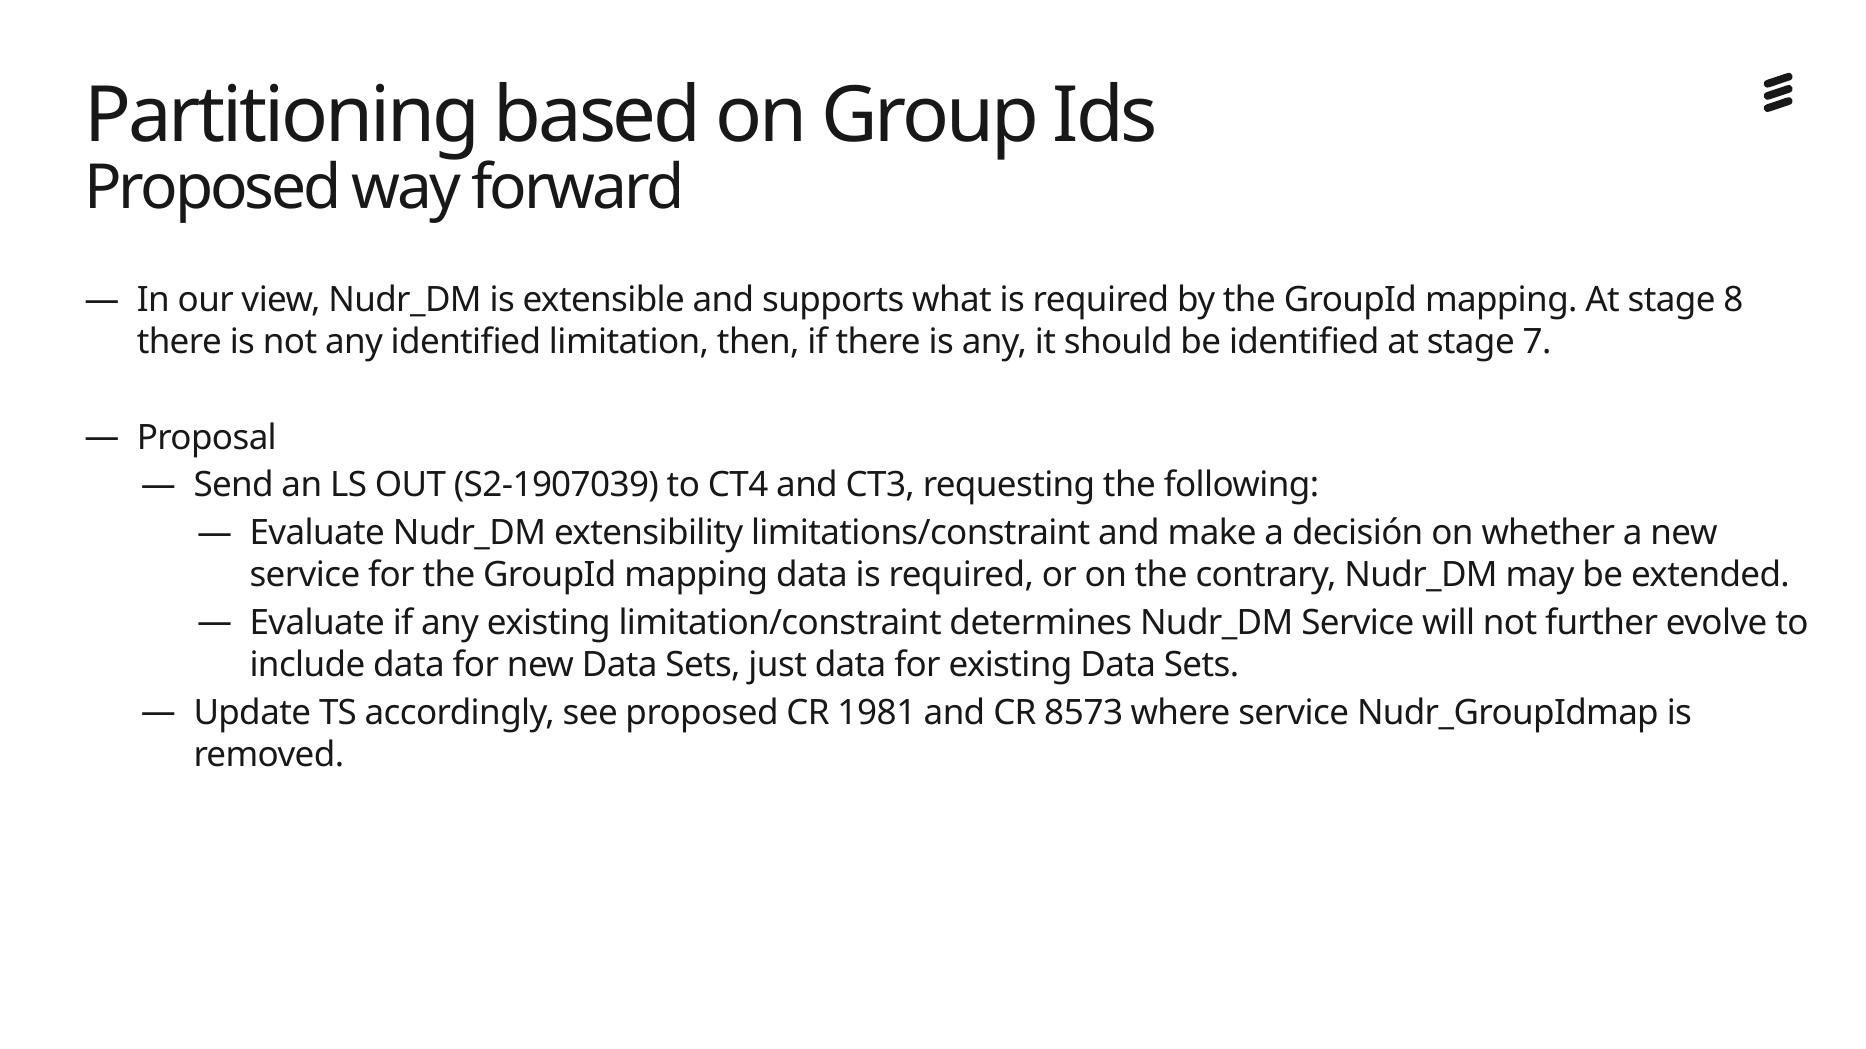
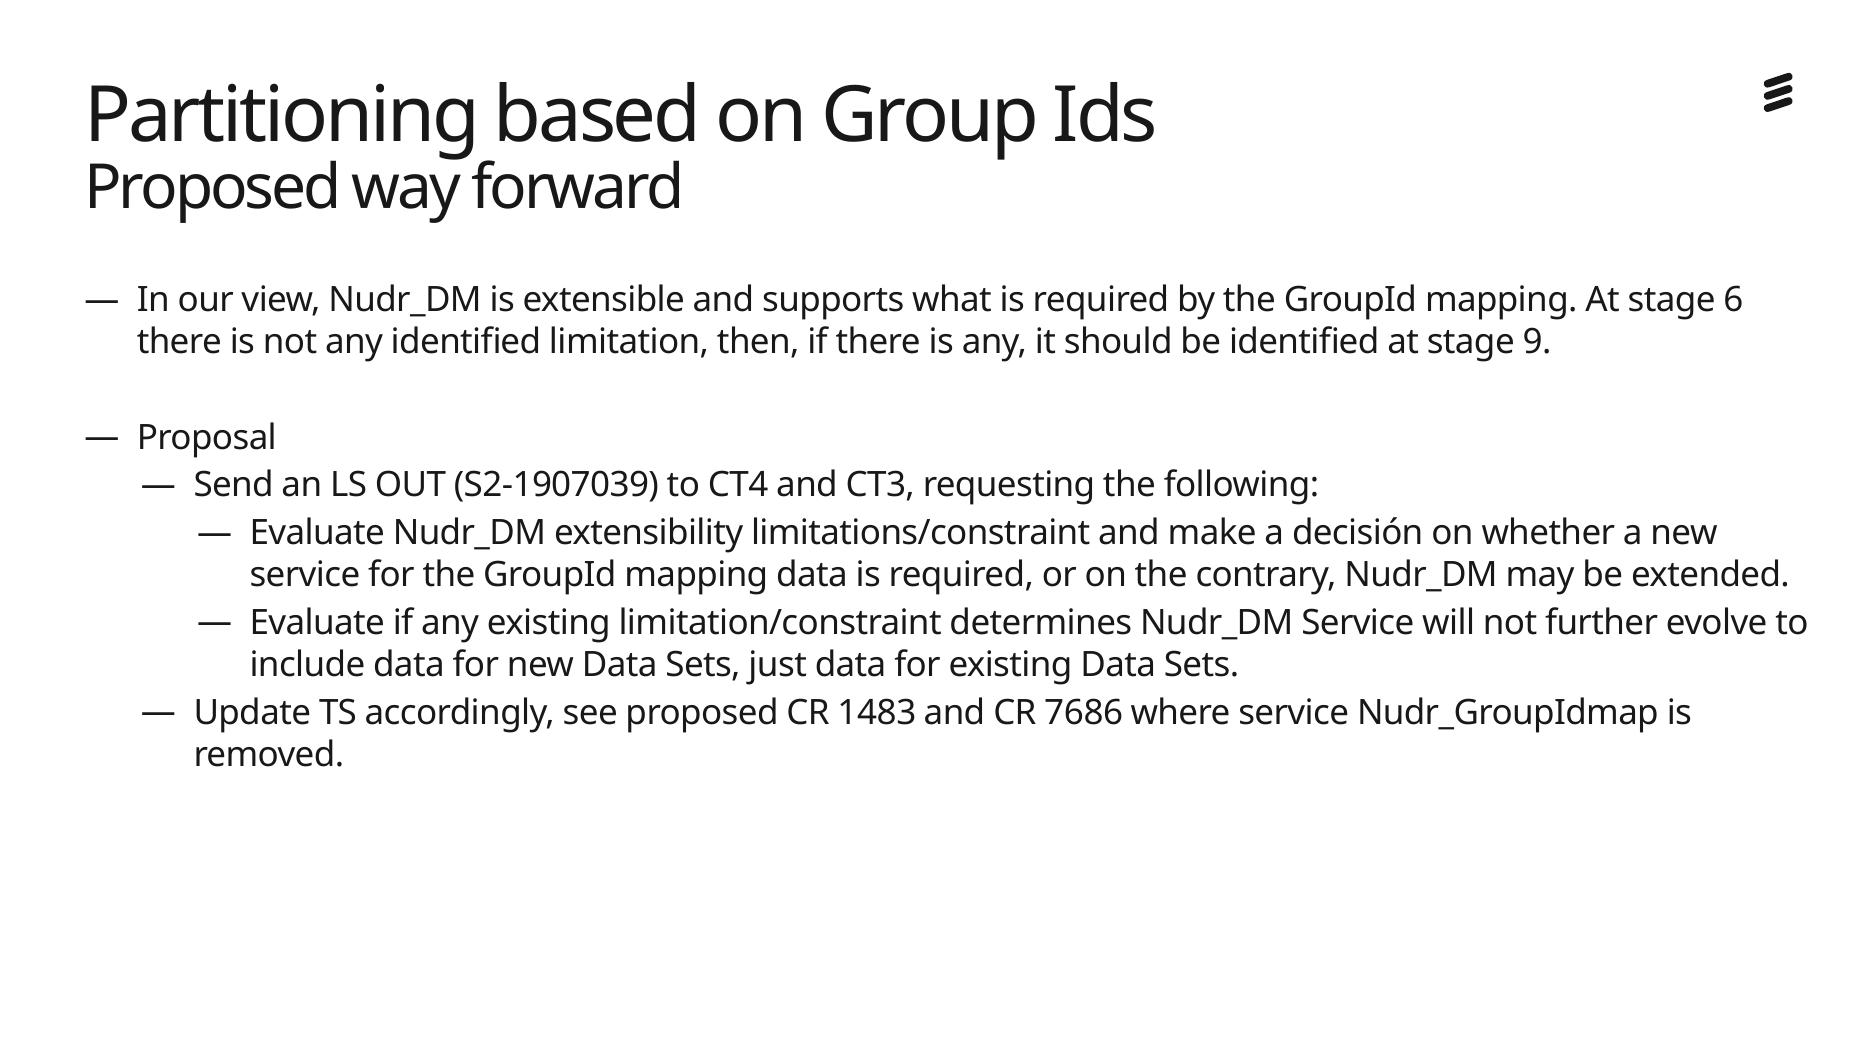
8: 8 -> 6
7: 7 -> 9
1981: 1981 -> 1483
8573: 8573 -> 7686
